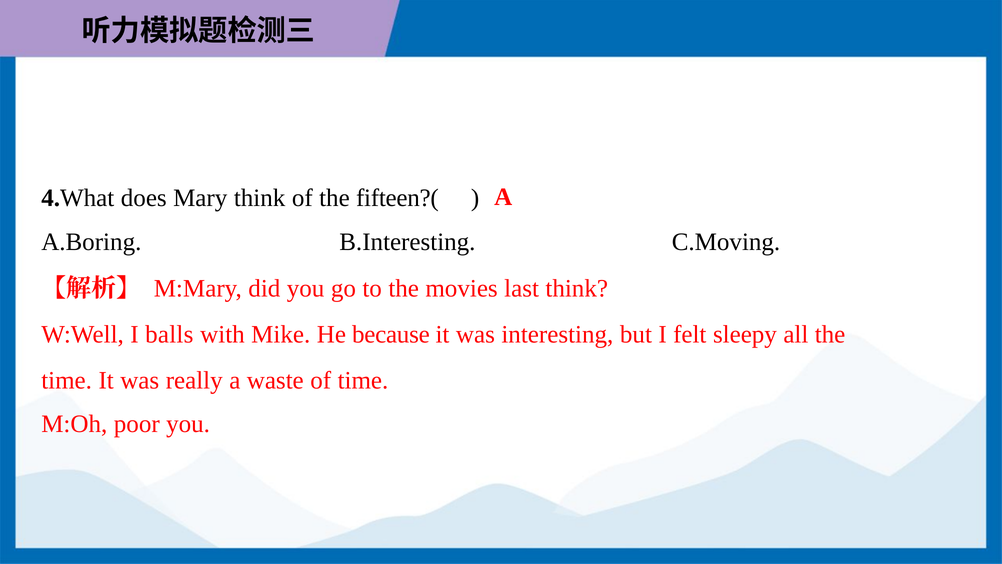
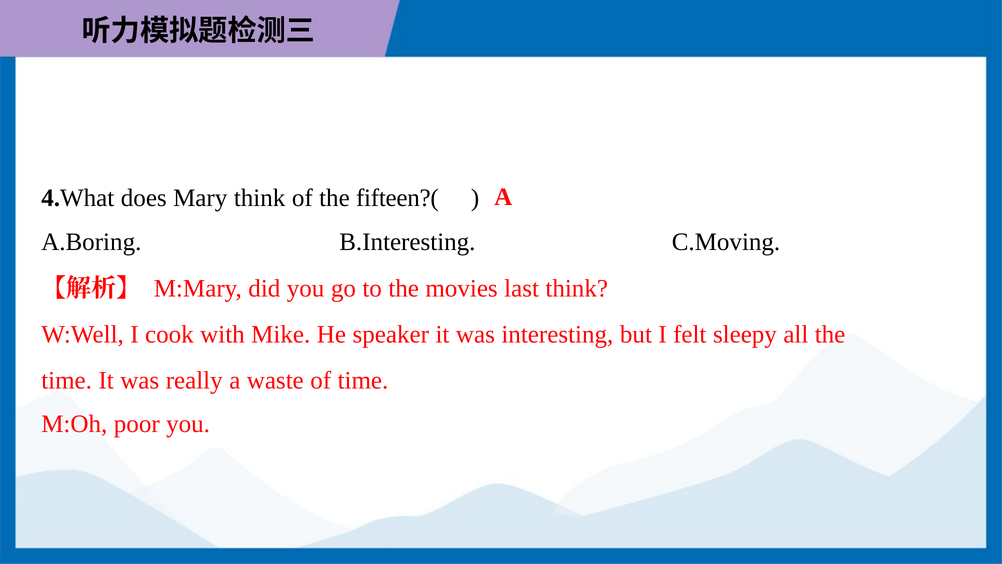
balls: balls -> cook
because: because -> speaker
